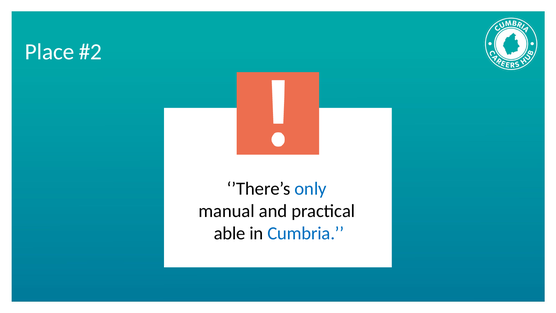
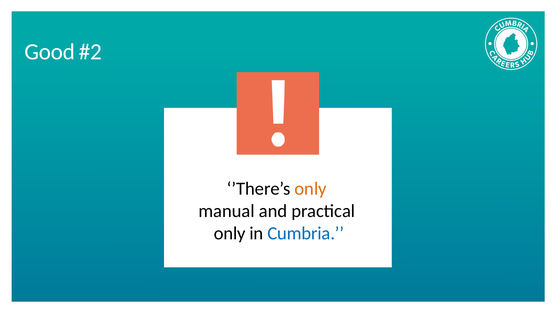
Place: Place -> Good
only at (311, 189) colour: blue -> orange
able at (230, 233): able -> only
